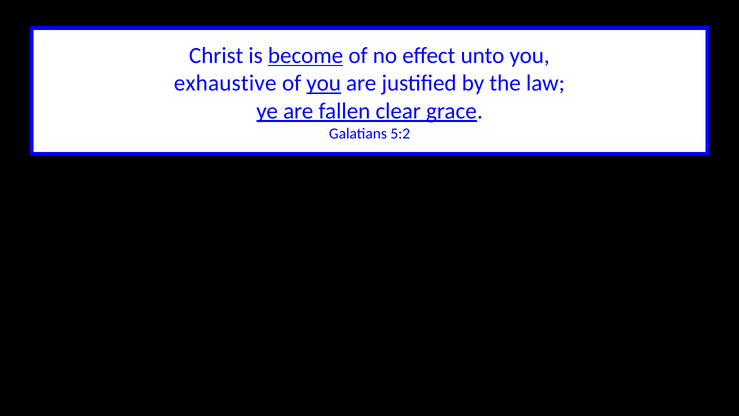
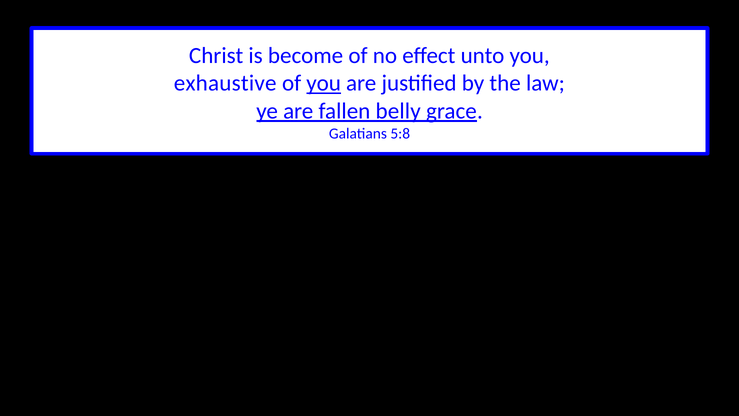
become underline: present -> none
clear: clear -> belly
5:2: 5:2 -> 5:8
